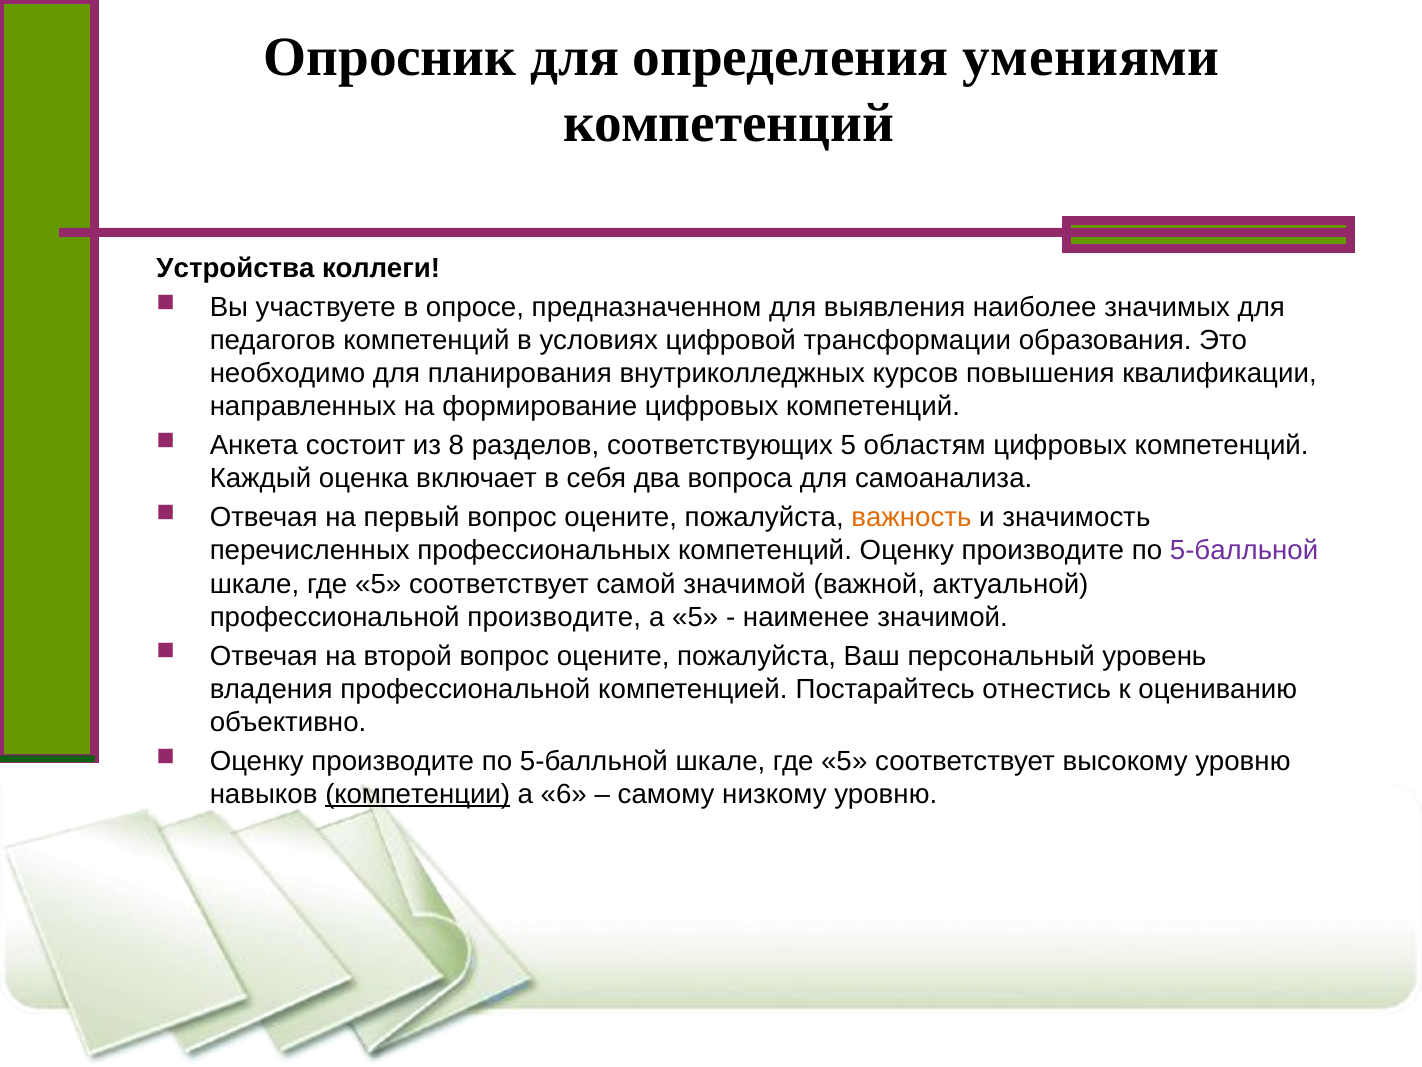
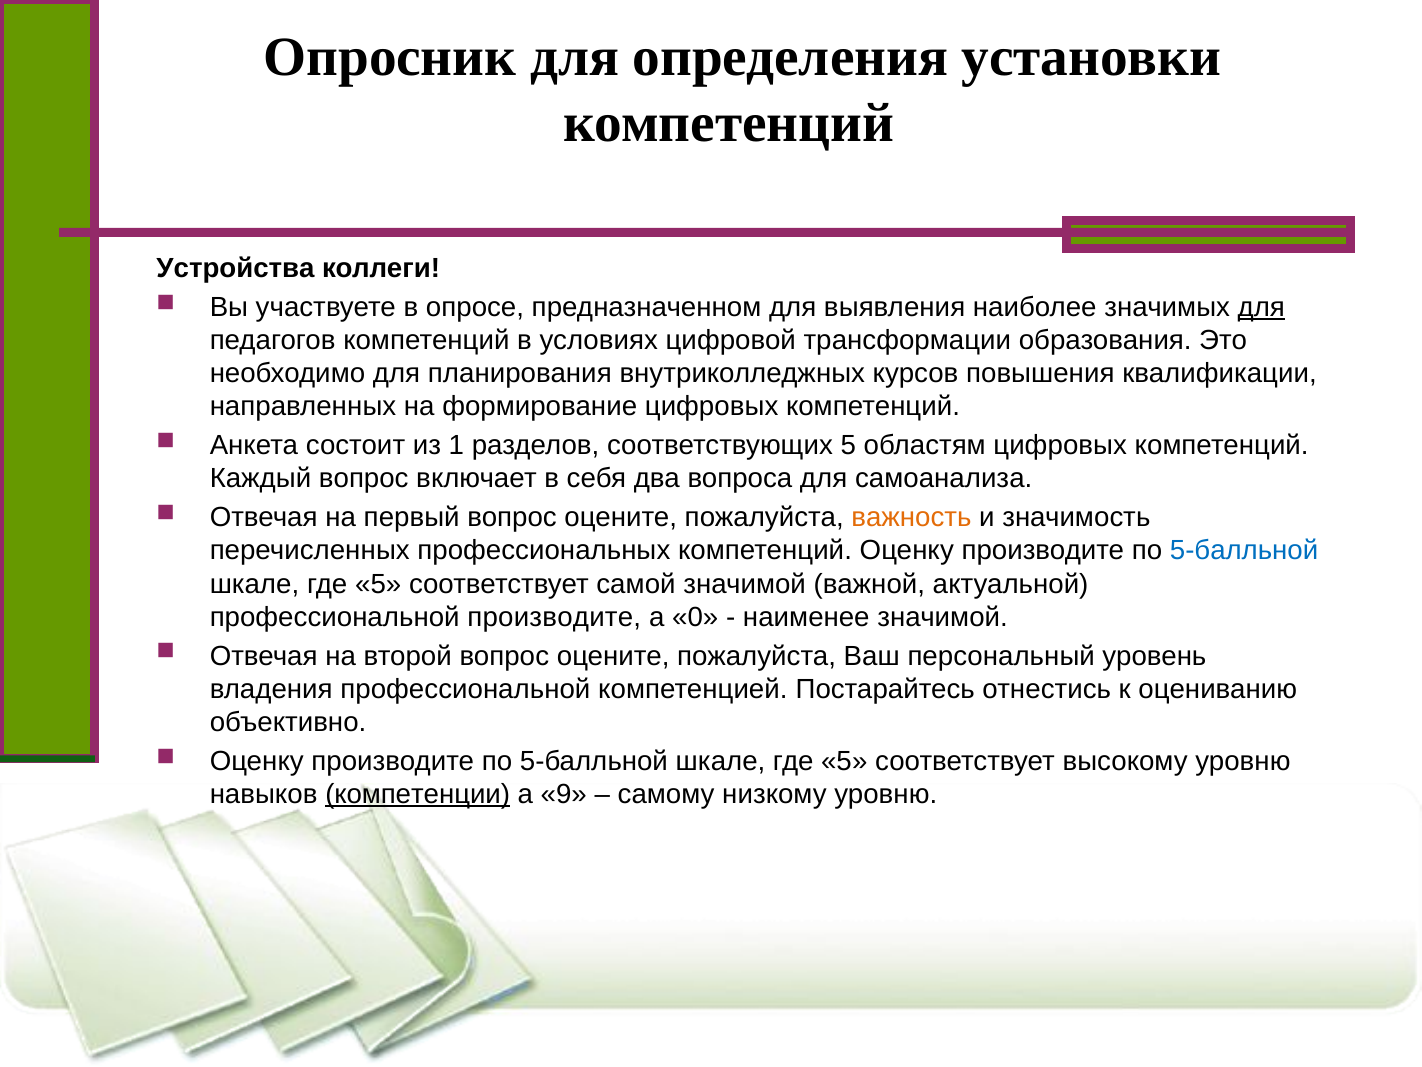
умениями: умениями -> установки
для at (1261, 307) underline: none -> present
8: 8 -> 1
Каждый оценка: оценка -> вопрос
5-балльной at (1244, 550) colour: purple -> blue
а 5: 5 -> 0
6: 6 -> 9
